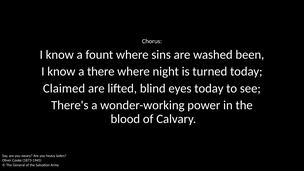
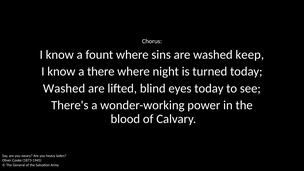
been: been -> keep
Claimed at (64, 88): Claimed -> Washed
